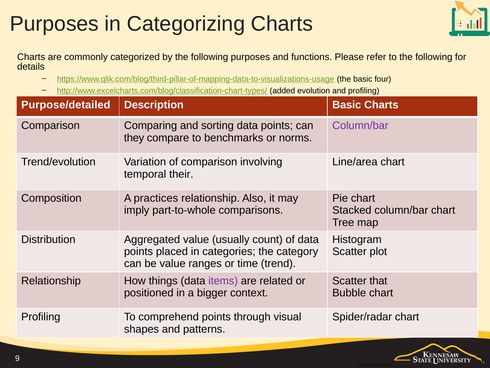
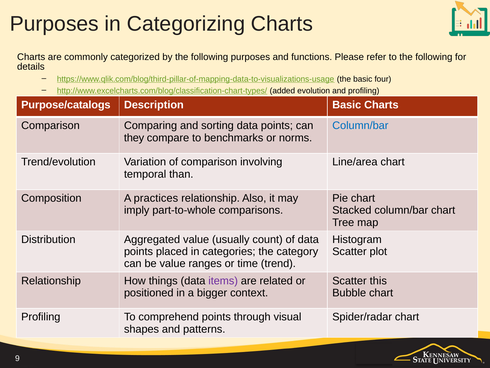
Purpose/detailed: Purpose/detailed -> Purpose/catalogs
Column/bar at (360, 126) colour: purple -> blue
their: their -> than
that: that -> this
